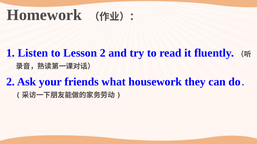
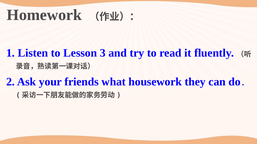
Lesson 2: 2 -> 3
